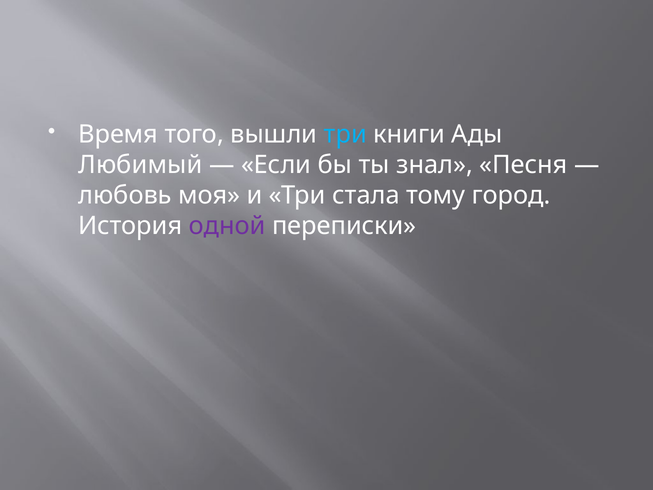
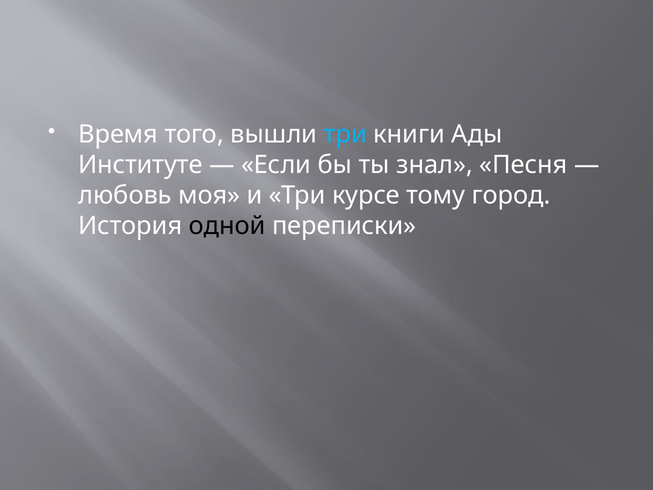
Любимый: Любимый -> Институте
стала: стала -> курсе
одной colour: purple -> black
